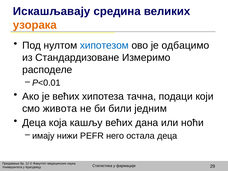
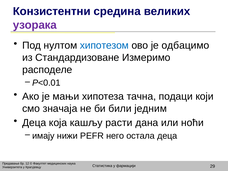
Искашљавају: Искашљавају -> Конзистентни
узорака colour: orange -> purple
је већих: већих -> мањи
живота: живота -> значаја
кашљу већих: већих -> расти
